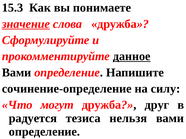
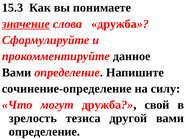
данное underline: present -> none
друг: друг -> свой
радуется: радуется -> зрелость
нельзя: нельзя -> другой
